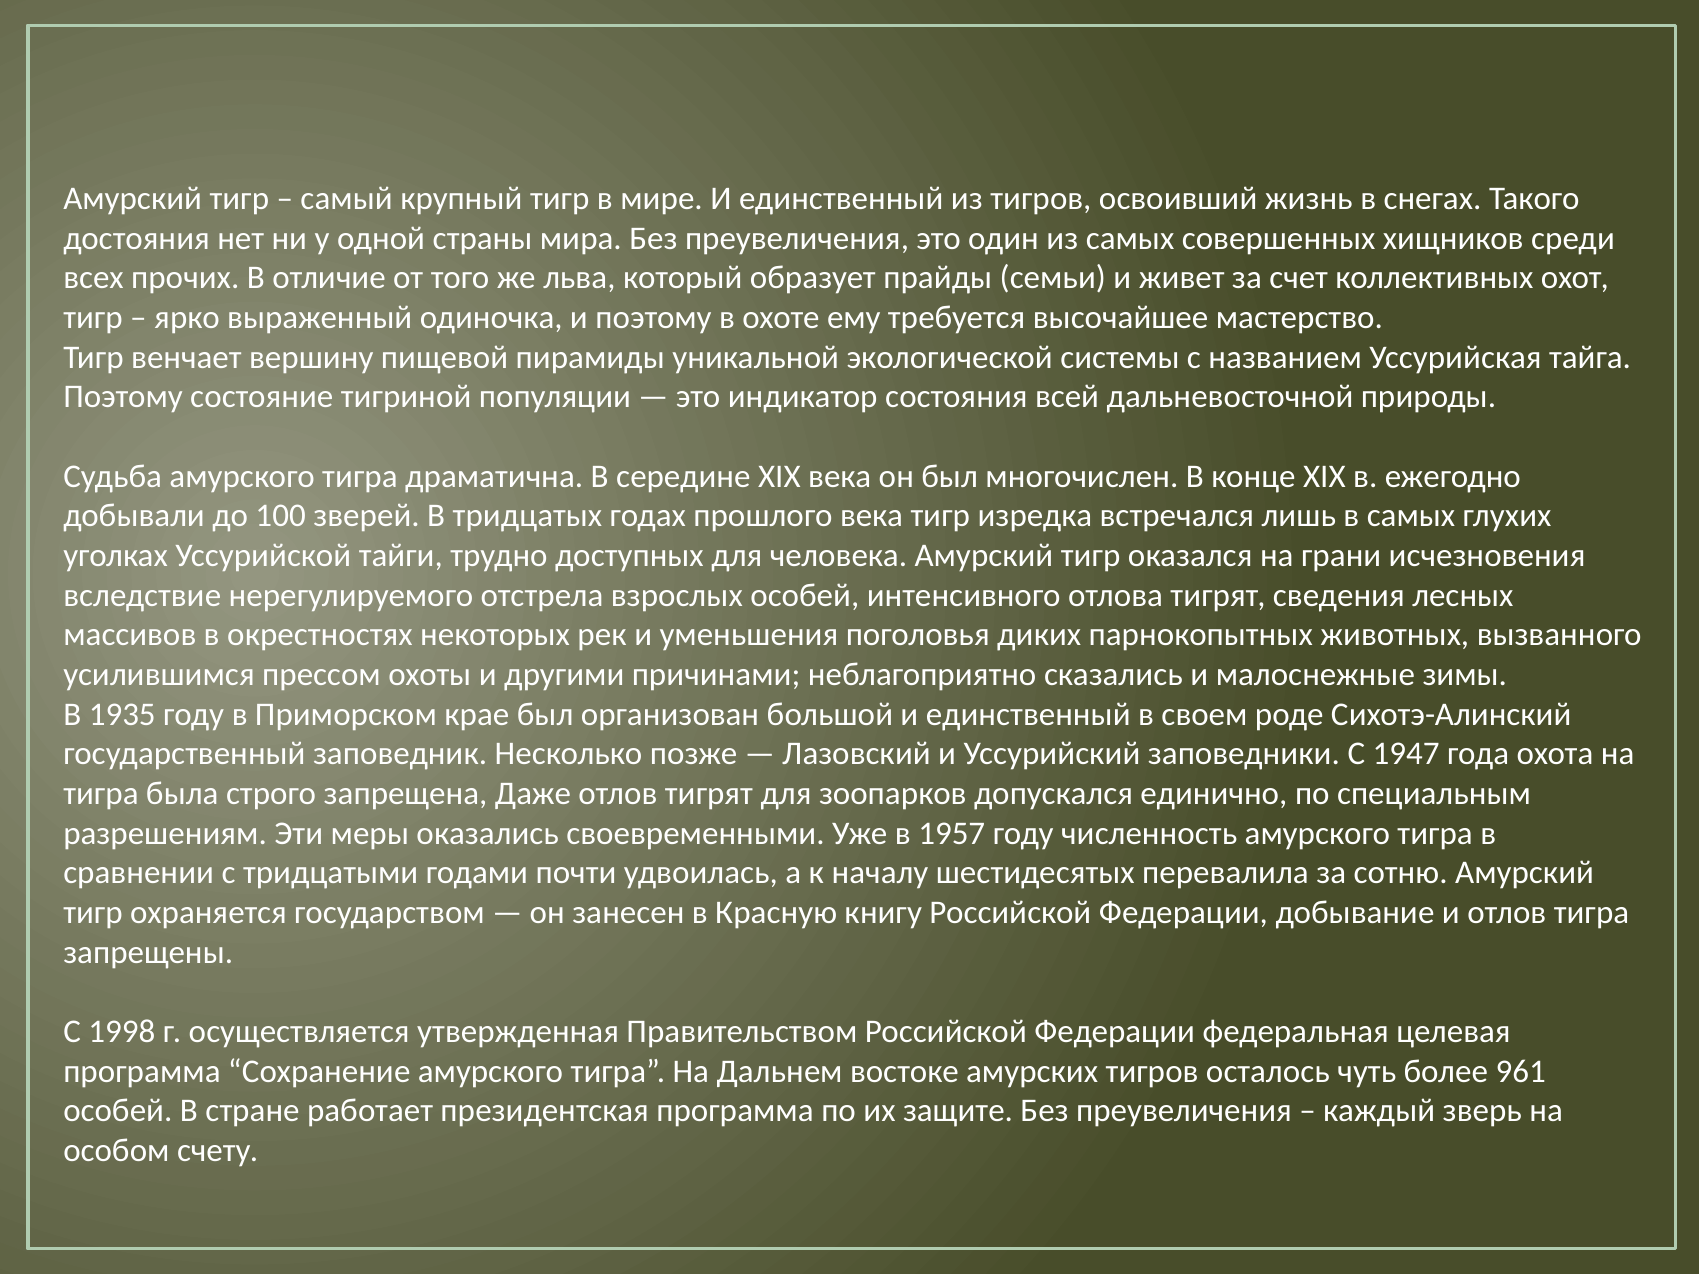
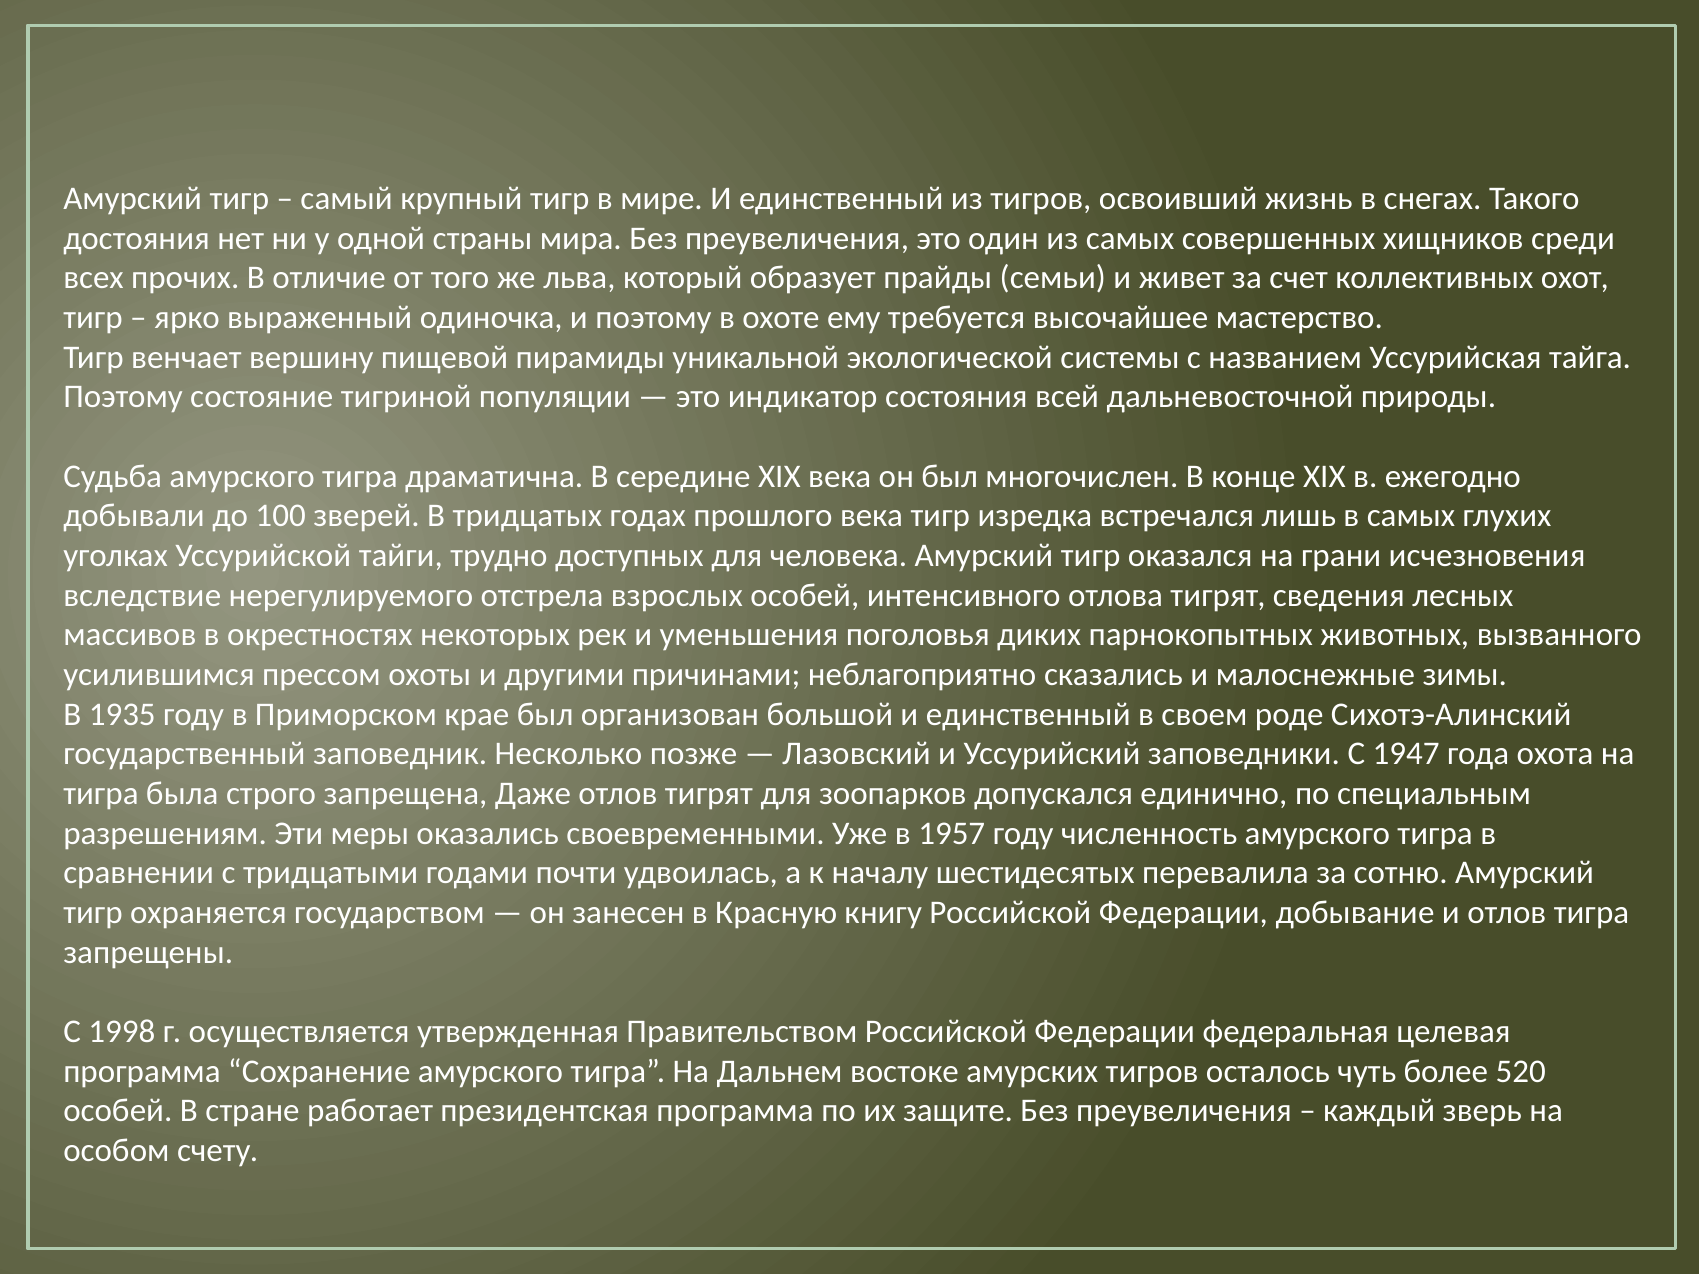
961: 961 -> 520
